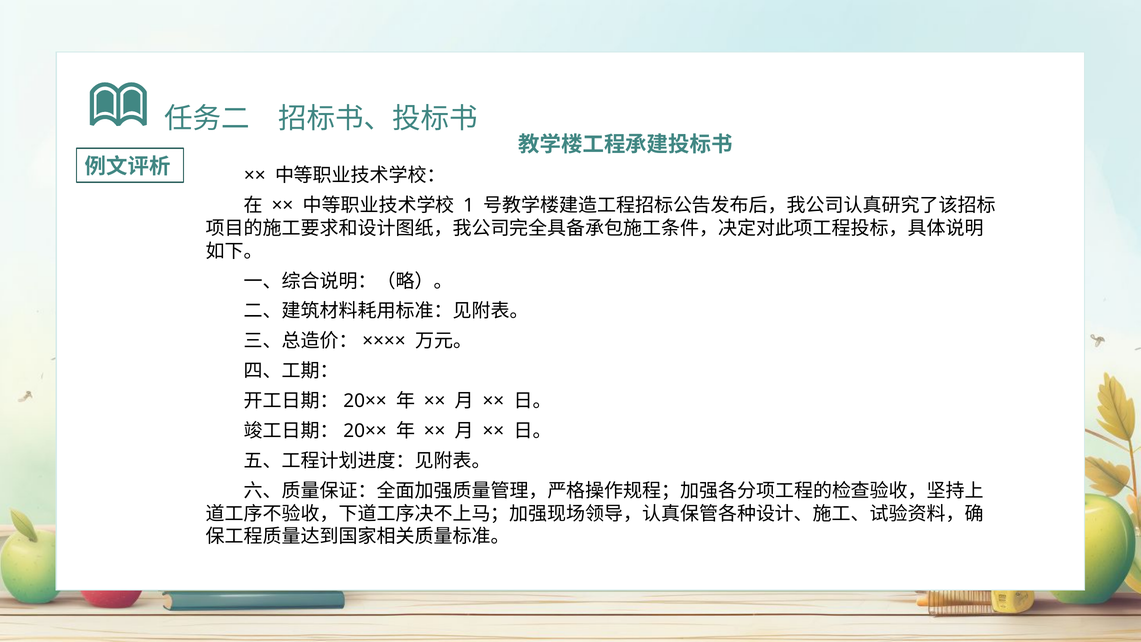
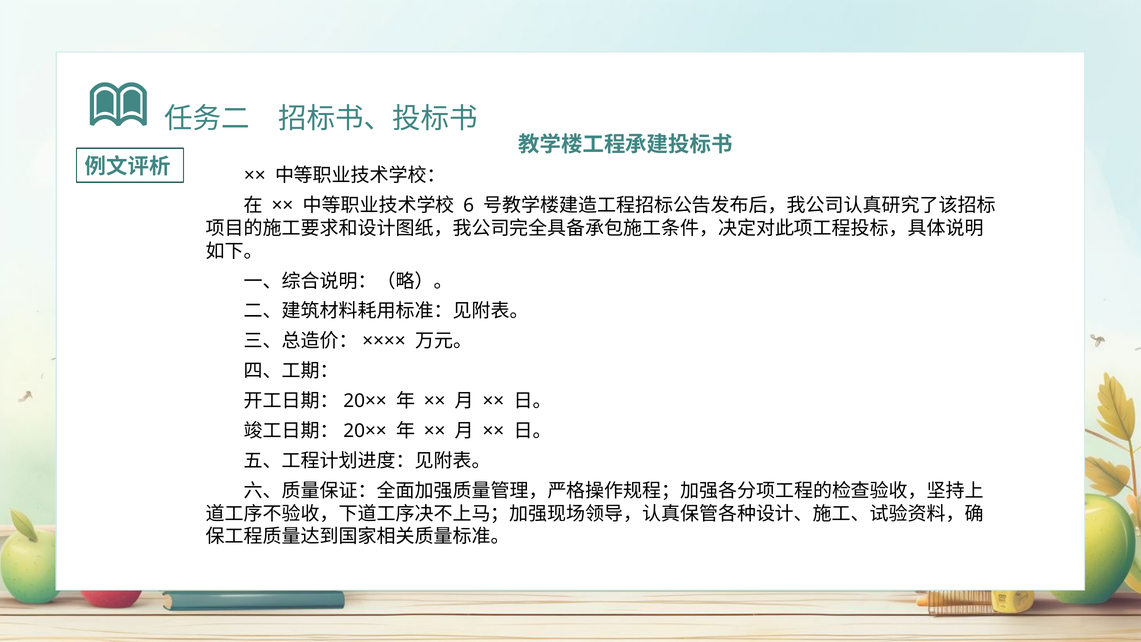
1: 1 -> 6
